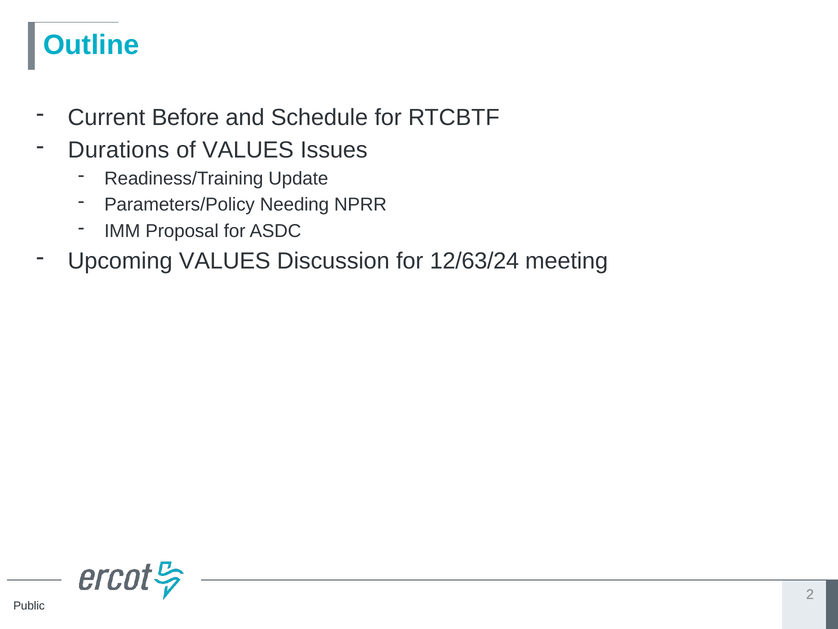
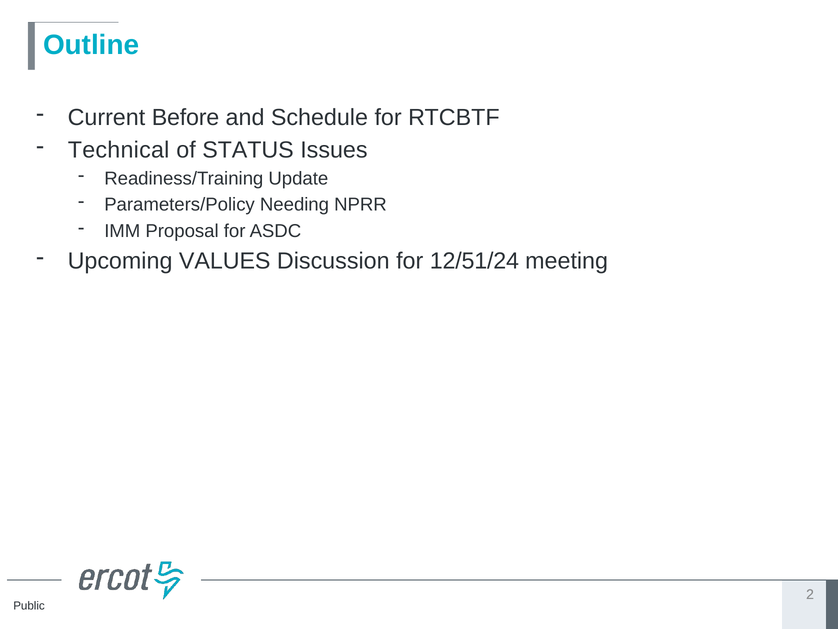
Durations: Durations -> Technical
of VALUES: VALUES -> STATUS
12/63/24: 12/63/24 -> 12/51/24
